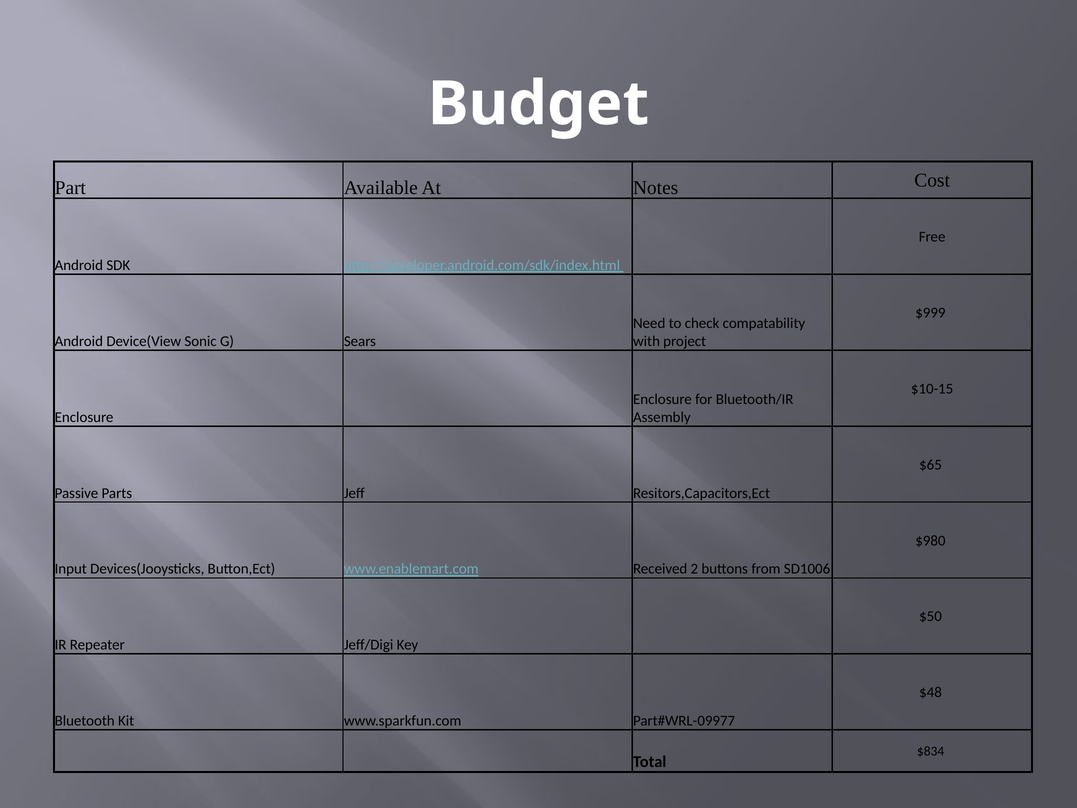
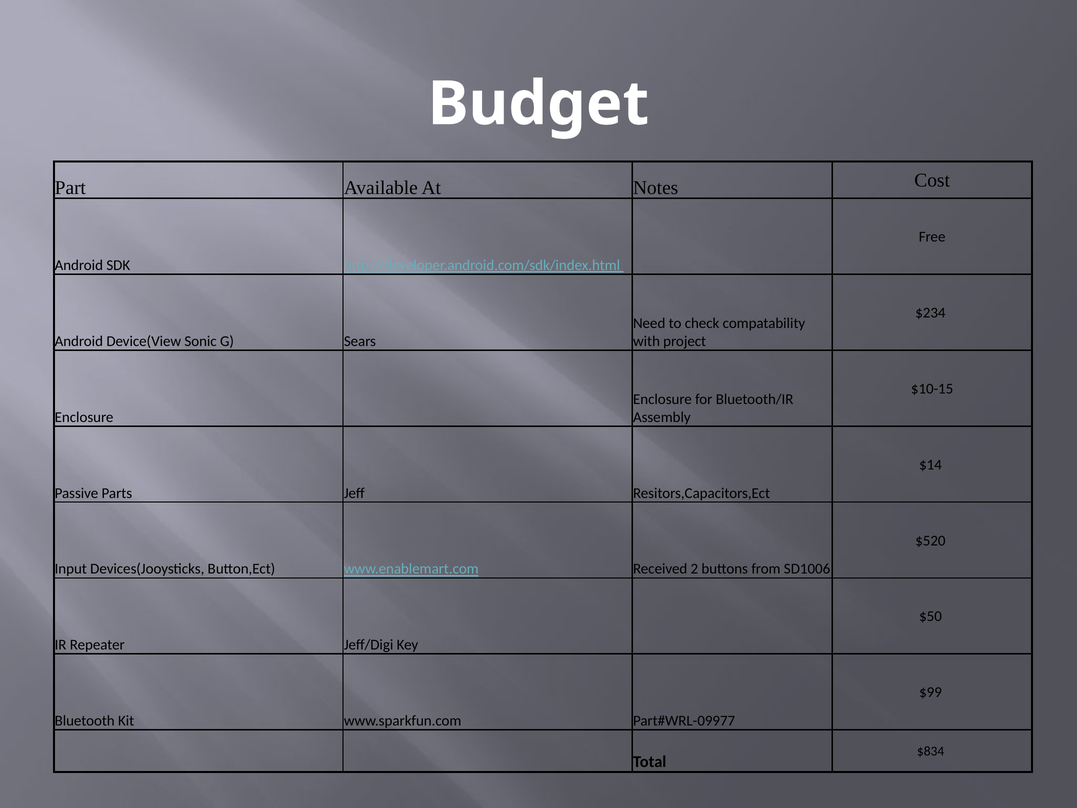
$999: $999 -> $234
$65: $65 -> $14
$980: $980 -> $520
$48: $48 -> $99
